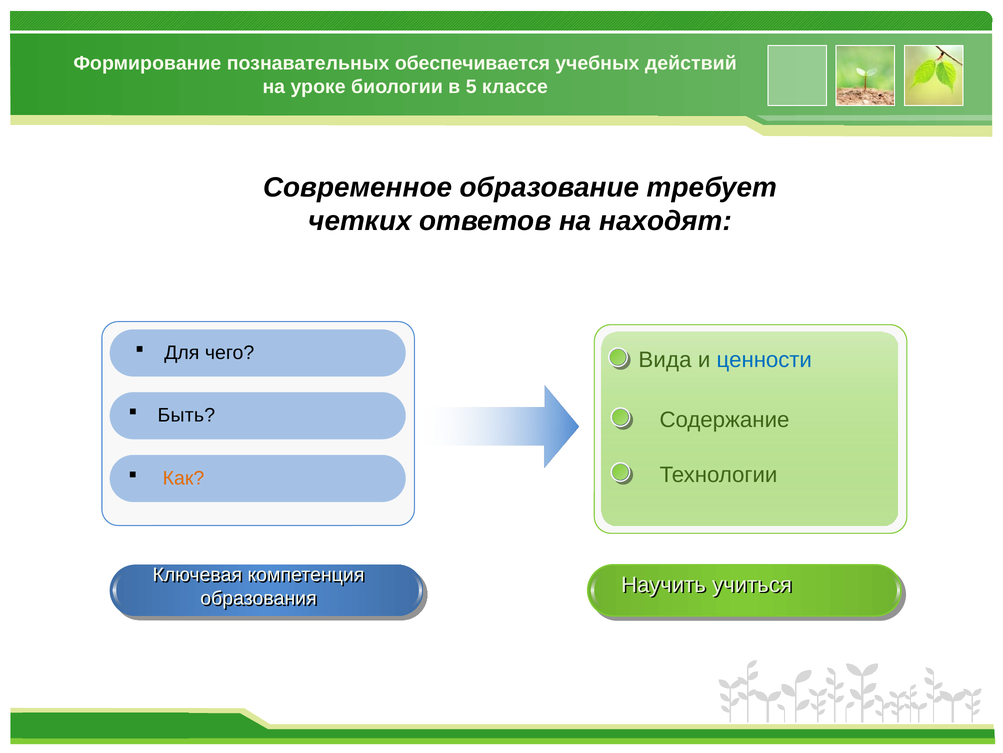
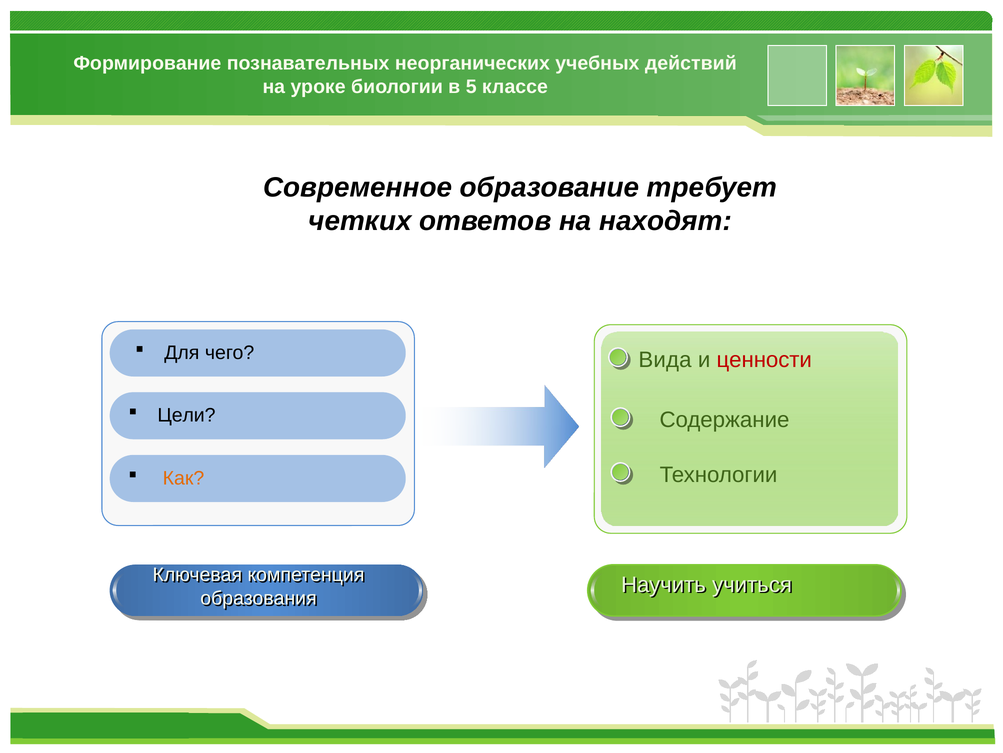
обеспечивается: обеспечивается -> неорганических
ценности colour: blue -> red
Быть: Быть -> Цели
